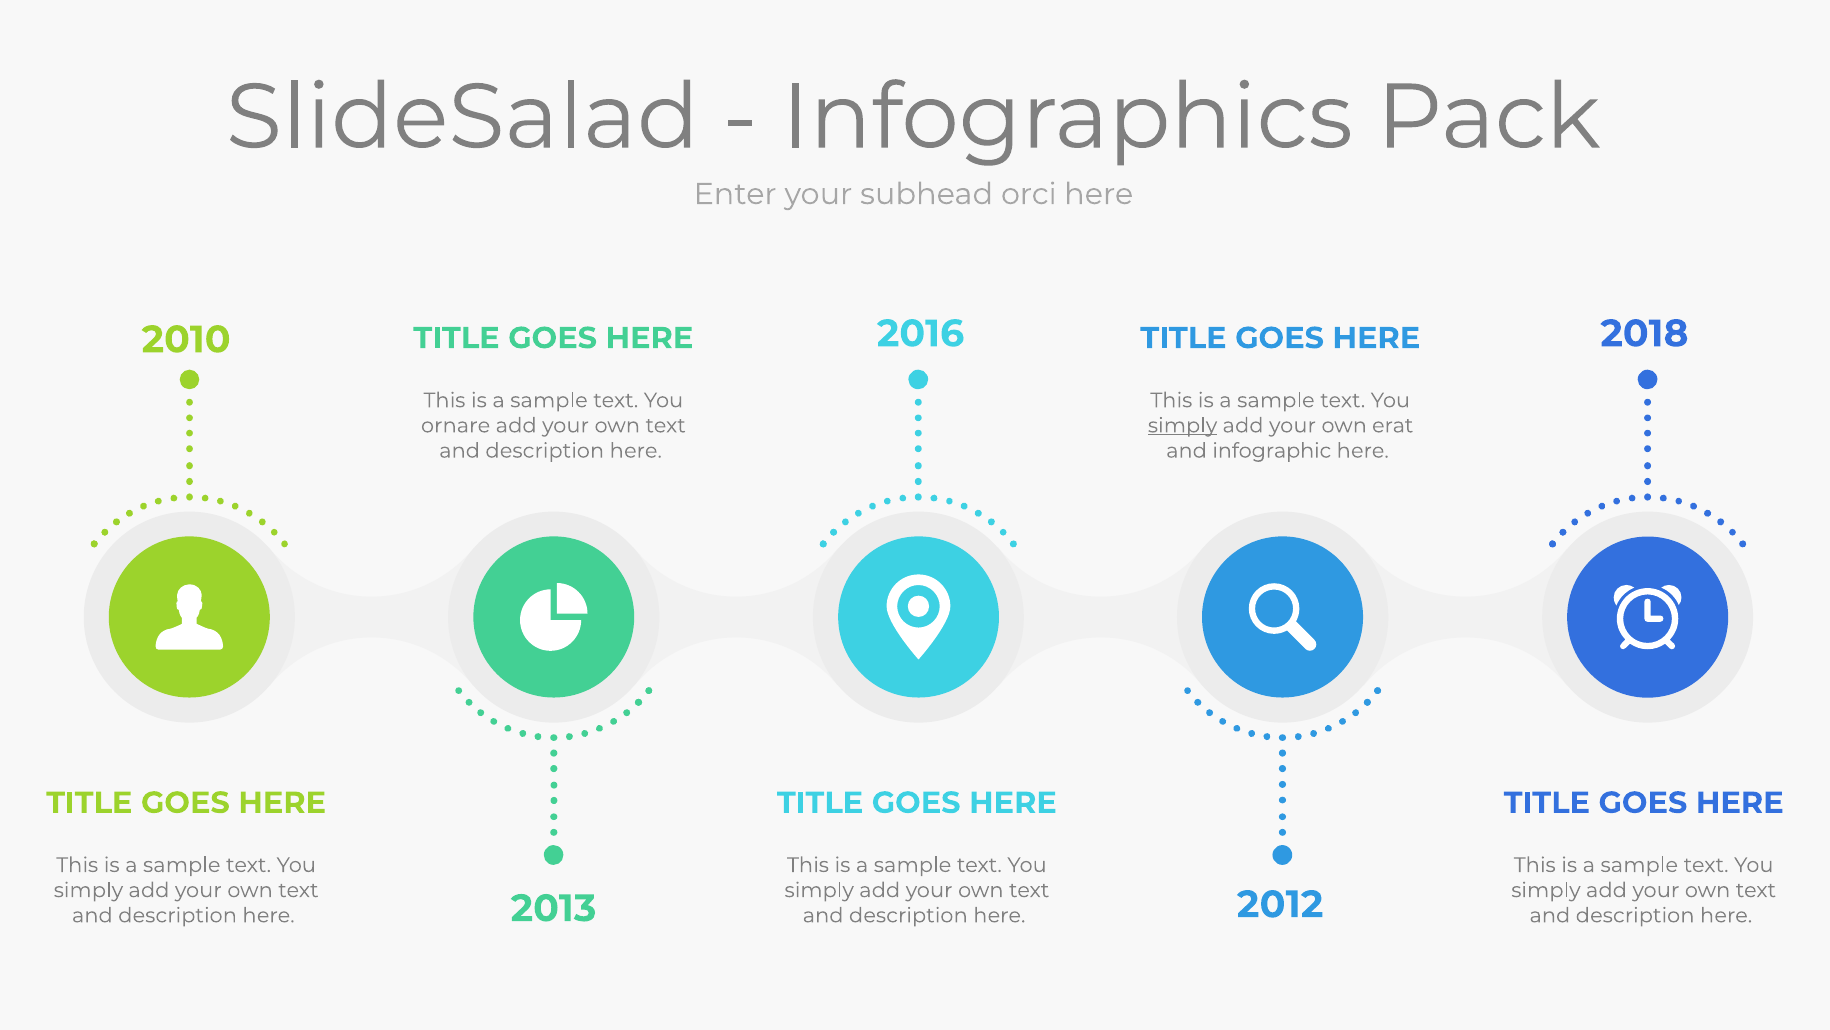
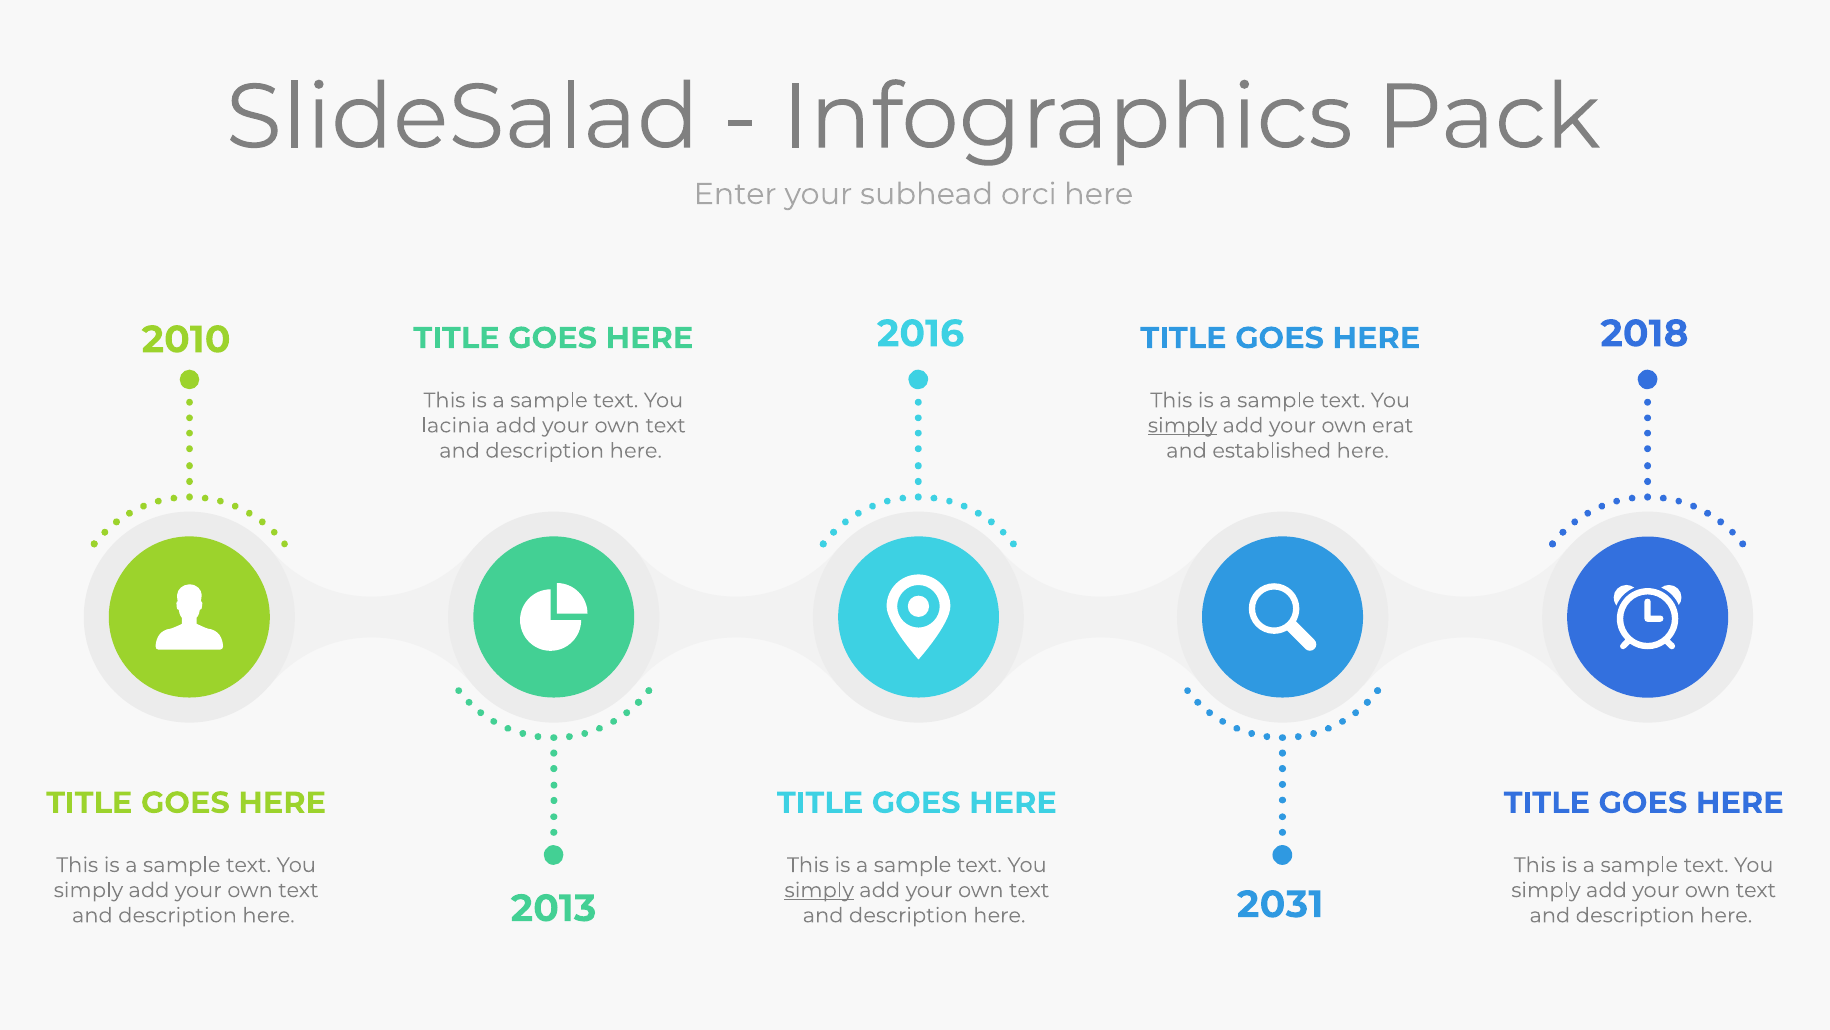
ornare: ornare -> lacinia
infographic: infographic -> established
simply at (819, 890) underline: none -> present
2012: 2012 -> 2031
